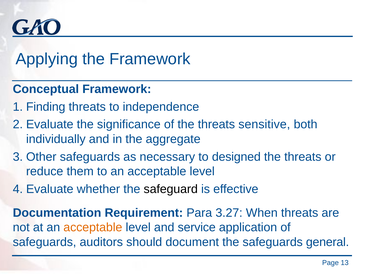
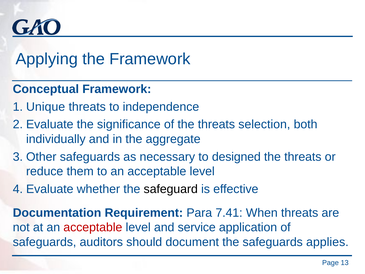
Finding: Finding -> Unique
sensitive: sensitive -> selection
3.27: 3.27 -> 7.41
acceptable at (93, 227) colour: orange -> red
general: general -> applies
